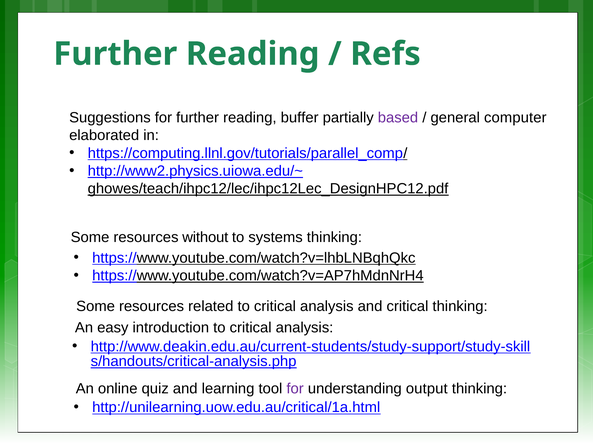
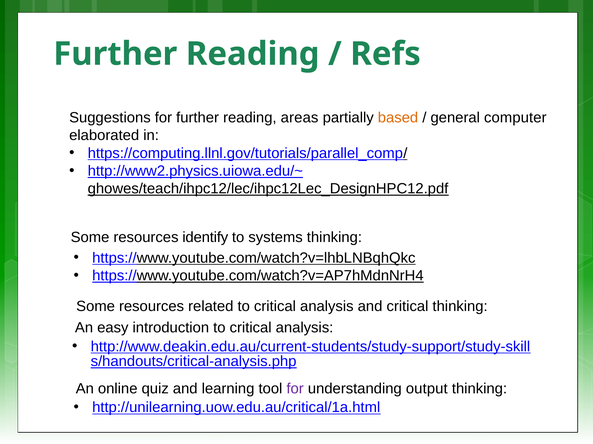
buffer: buffer -> areas
based colour: purple -> orange
without: without -> identify
